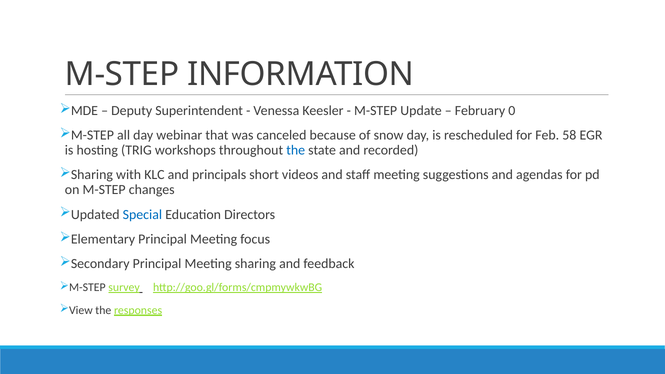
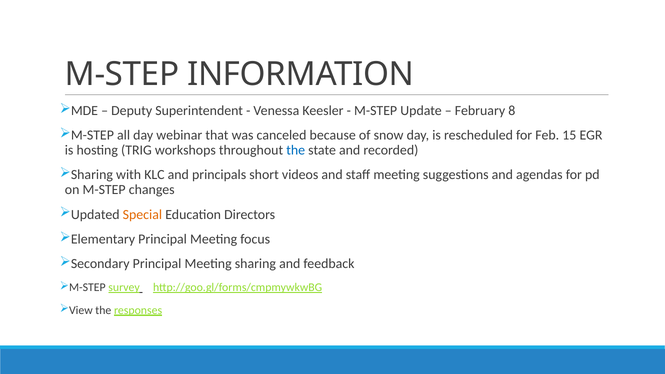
0: 0 -> 8
58: 58 -> 15
Special colour: blue -> orange
